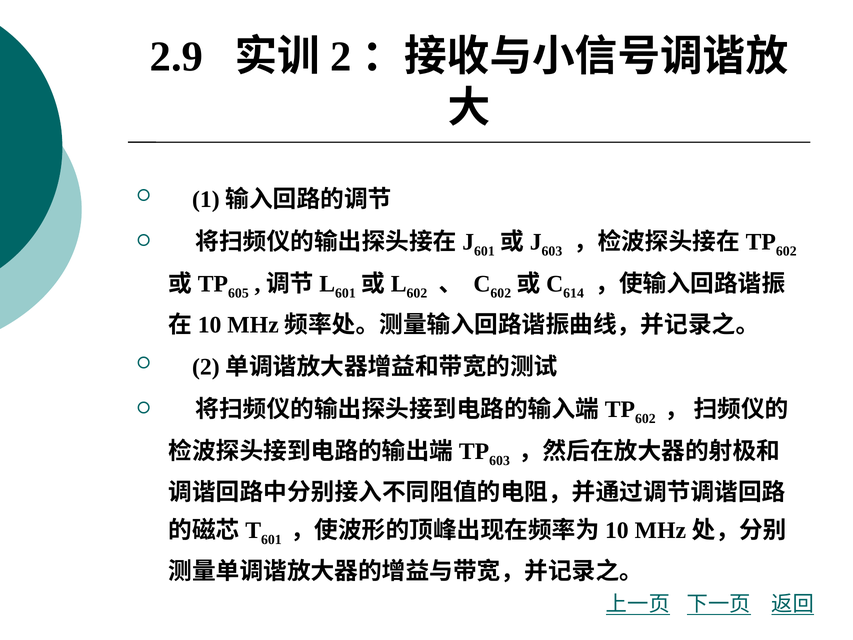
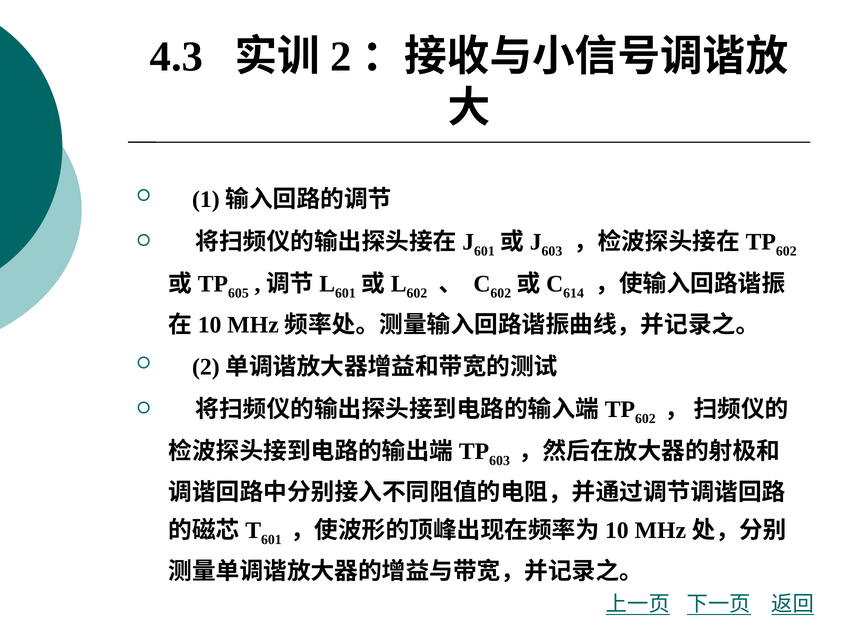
2.9: 2.9 -> 4.3
